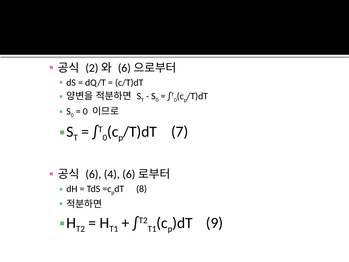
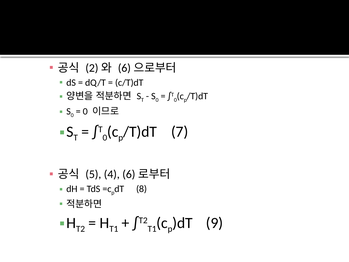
6: 6 -> 5
